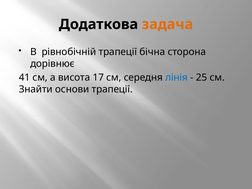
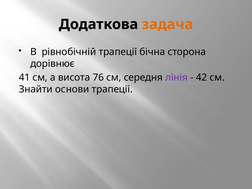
17: 17 -> 76
лінія colour: blue -> purple
25: 25 -> 42
